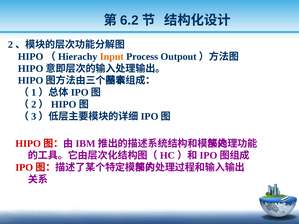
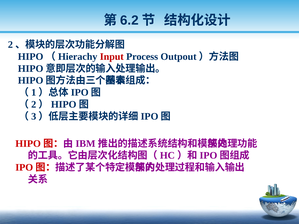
Input colour: orange -> red
